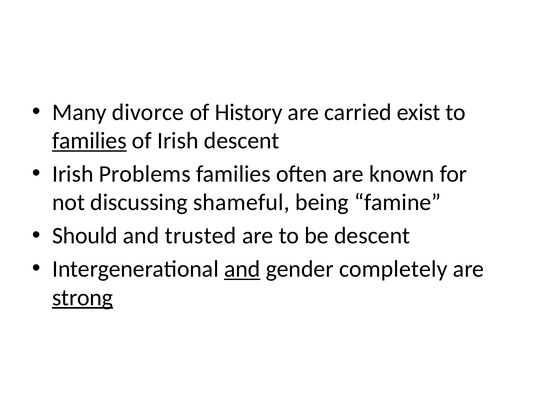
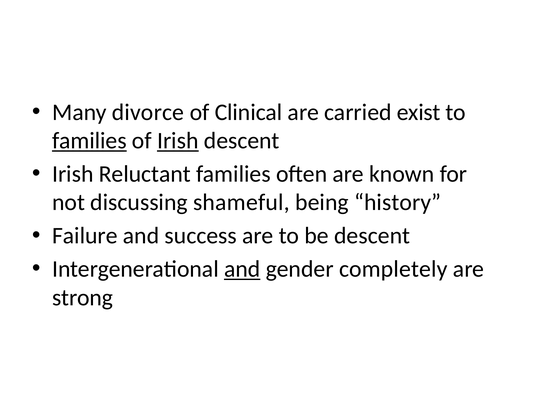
History: History -> Clinical
Irish at (178, 141) underline: none -> present
Problems: Problems -> Reluctant
famine: famine -> history
Should: Should -> Failure
trusted: trusted -> success
strong underline: present -> none
